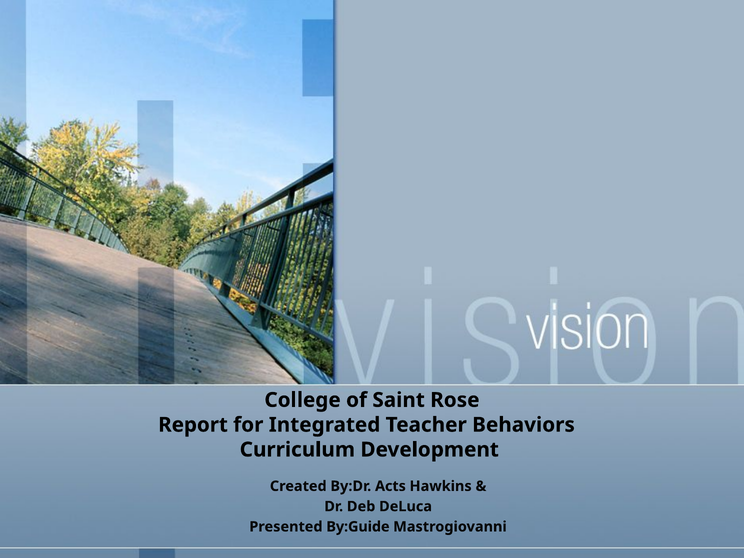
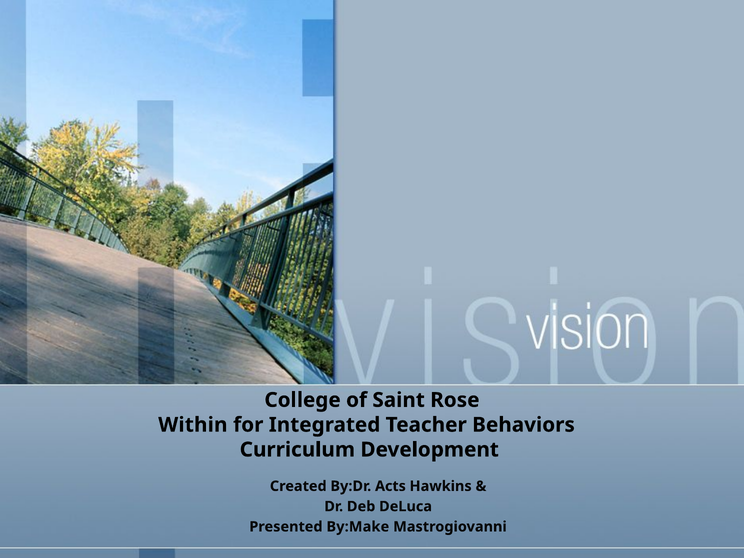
Report: Report -> Within
By:Guide: By:Guide -> By:Make
